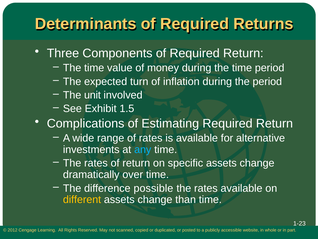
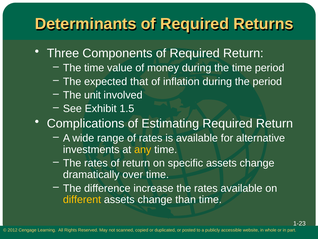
turn: turn -> that
any colour: light blue -> yellow
possible: possible -> increase
